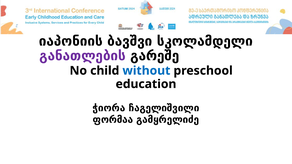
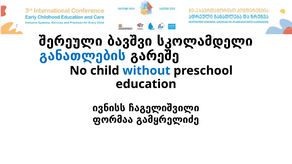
იაპონიის: იაპონიის -> შერეული
განათლების colour: purple -> blue
ჭიორა: ჭიორა -> ივნისს
